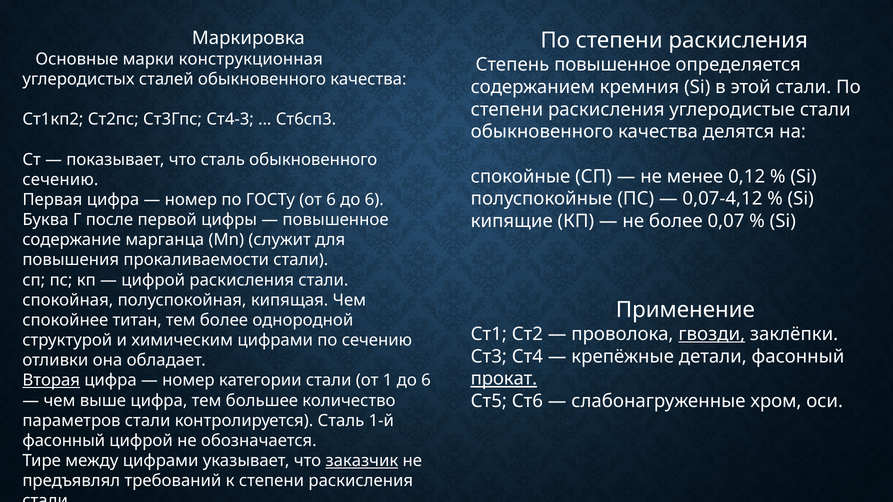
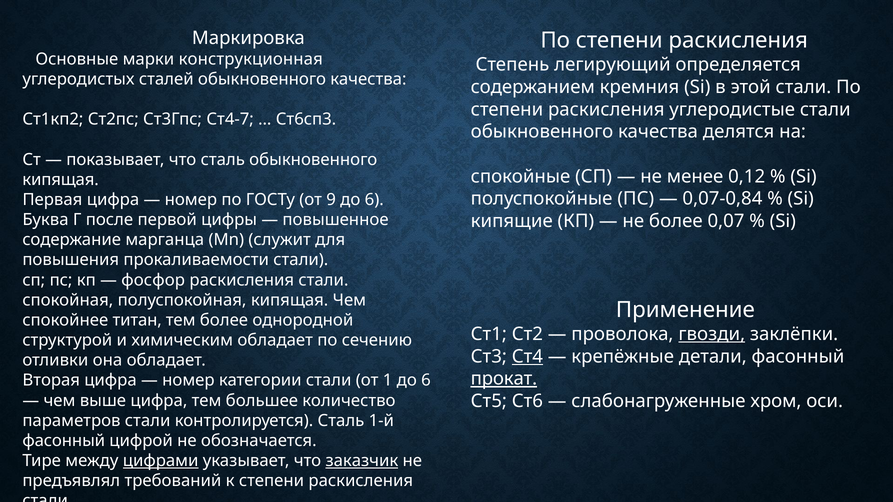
Степень повышенное: повышенное -> легирующий
Ст4-3: Ст4-3 -> Ст4-7
сечению at (60, 180): сечению -> кипящая
0,07-4,12: 0,07-4,12 -> 0,07-0,84
от 6: 6 -> 9
цифрой at (153, 280): цифрой -> фосфор
химическим цифрами: цифрами -> обладает
Ст4 underline: none -> present
Вторая underline: present -> none
цифрами at (161, 461) underline: none -> present
